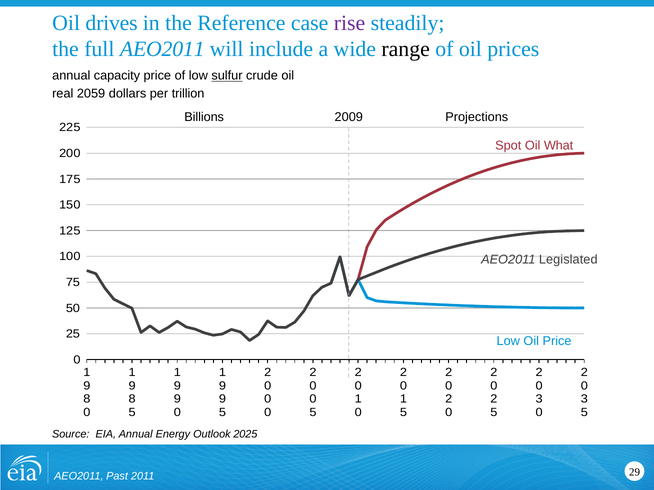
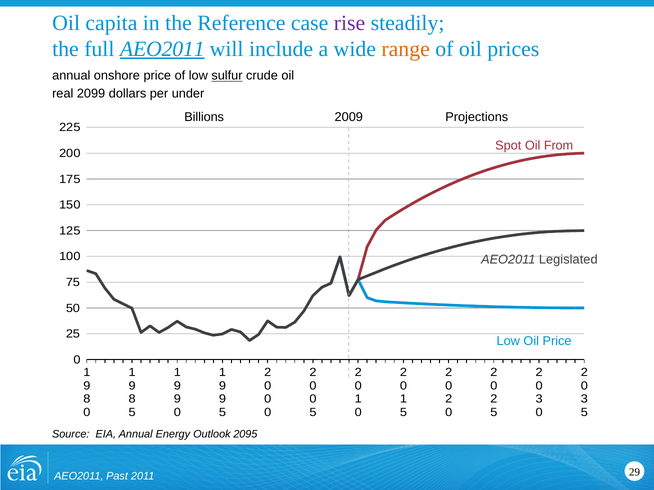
drives: drives -> capita
AEO2011 at (162, 49) underline: none -> present
range colour: black -> orange
capacity: capacity -> onshore
2059: 2059 -> 2099
trillion: trillion -> under
What: What -> From
2025: 2025 -> 2095
